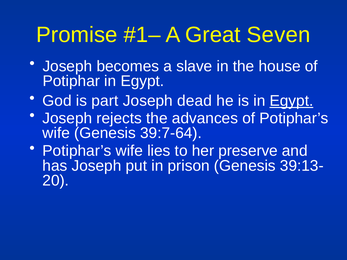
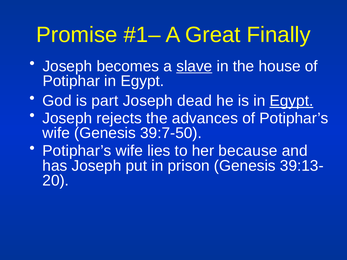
Seven: Seven -> Finally
slave underline: none -> present
39:7-64: 39:7-64 -> 39:7-50
preserve: preserve -> because
